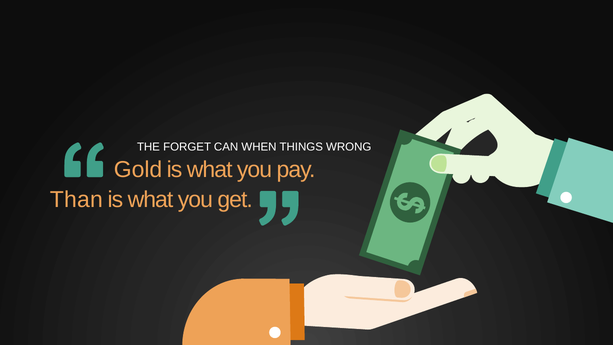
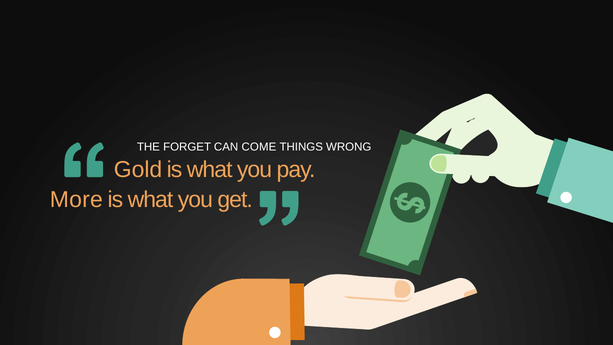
WHEN: WHEN -> COME
Than: Than -> More
